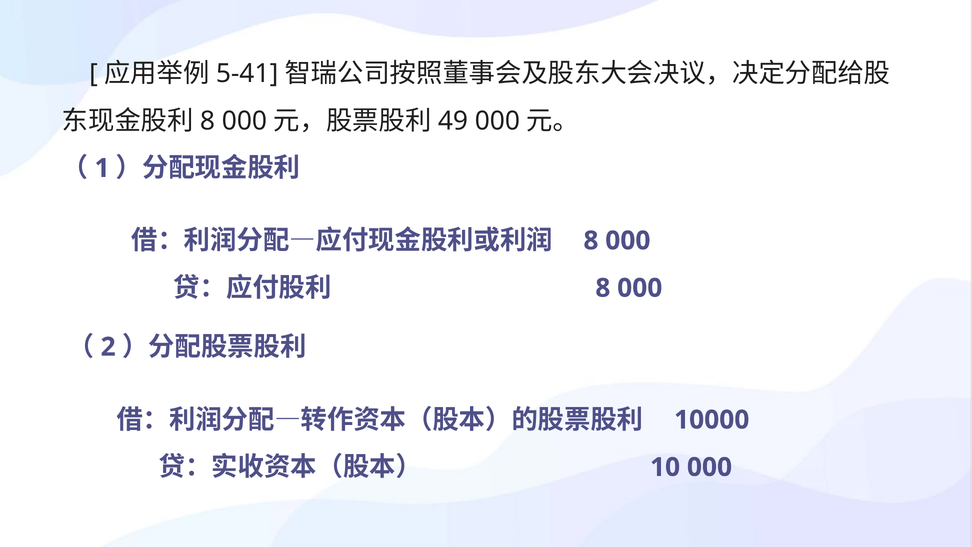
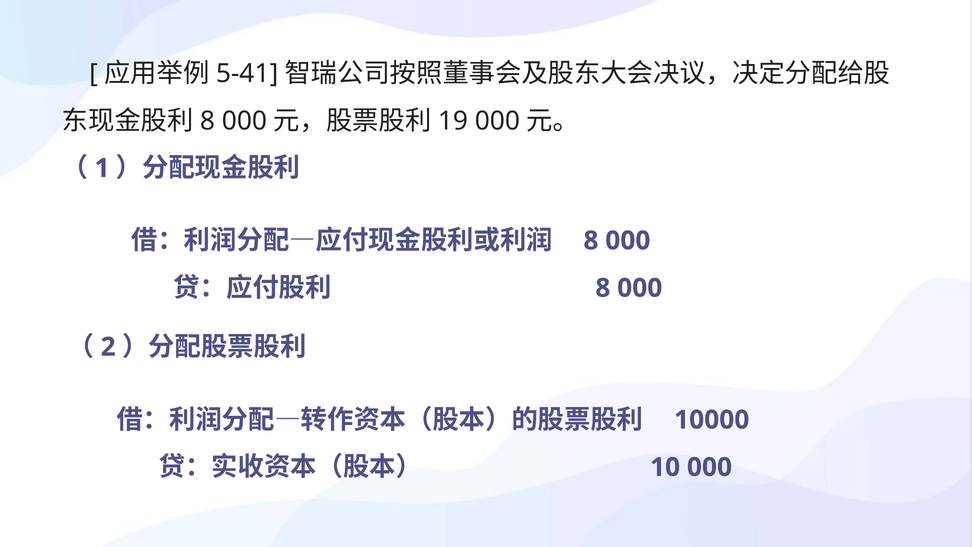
49: 49 -> 19
